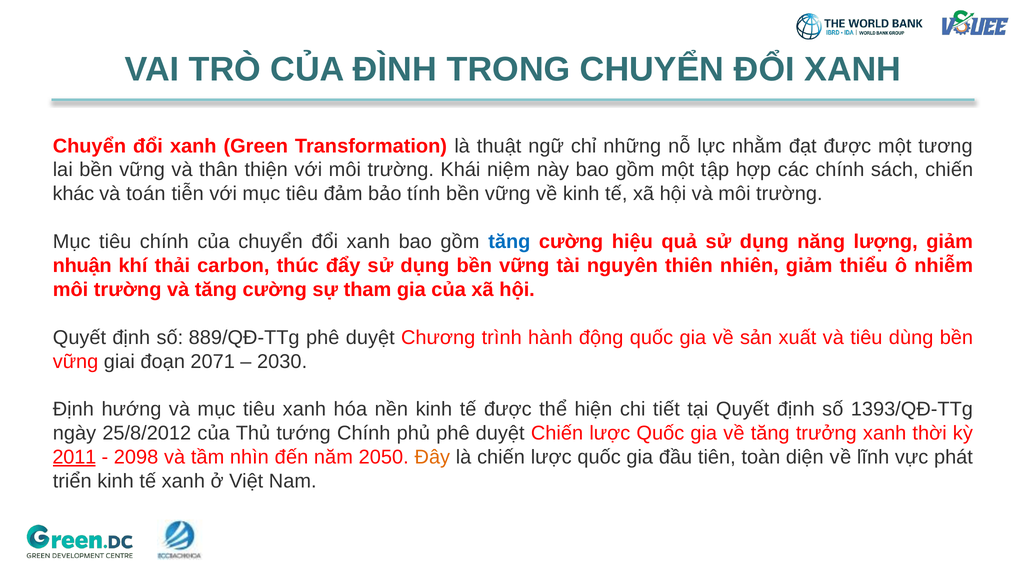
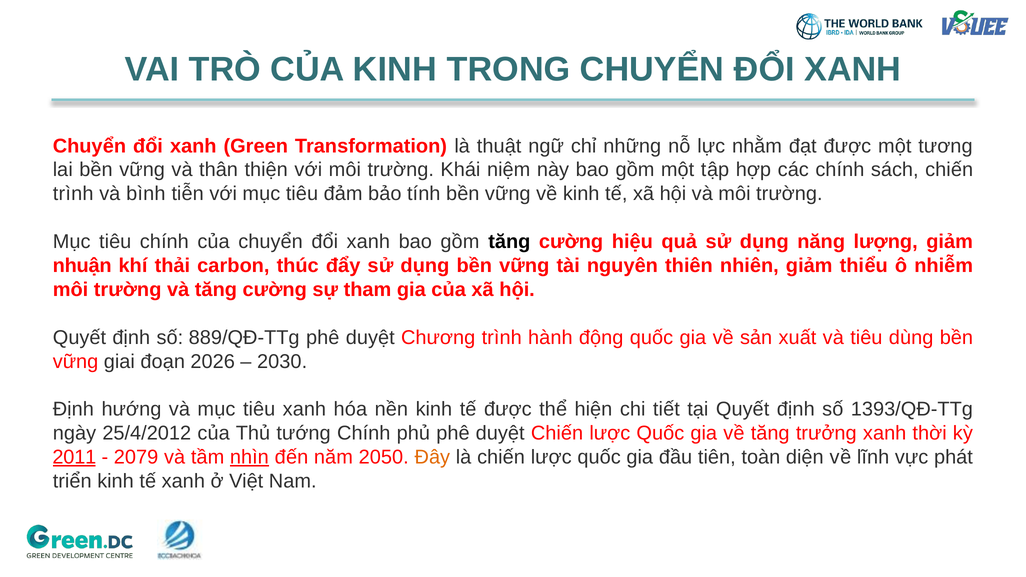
CỦA ĐÌNH: ĐÌNH -> KINH
khác at (73, 194): khác -> trình
toán: toán -> bình
tăng at (509, 242) colour: blue -> black
2071: 2071 -> 2026
25/8/2012: 25/8/2012 -> 25/4/2012
2098: 2098 -> 2079
nhìn underline: none -> present
